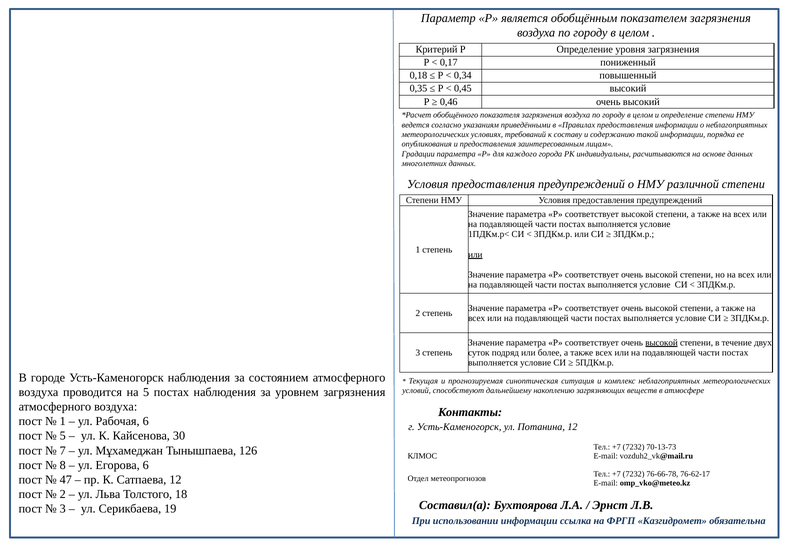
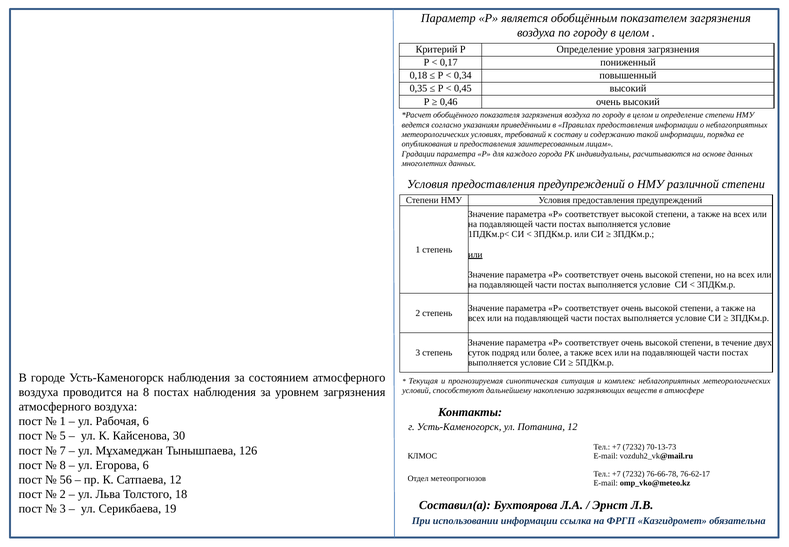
высокой at (662, 342) underline: present -> none
на 5: 5 -> 8
47: 47 -> 56
